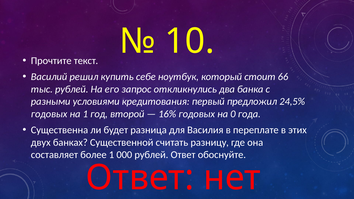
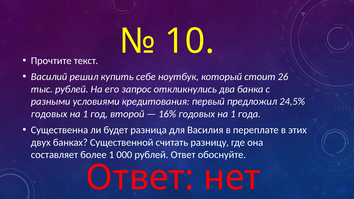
66: 66 -> 26
16% годовых на 0: 0 -> 1
